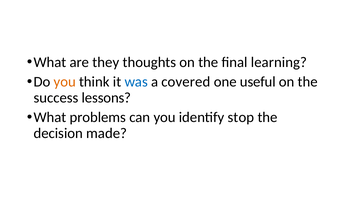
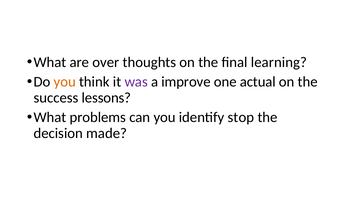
they: they -> over
was colour: blue -> purple
covered: covered -> improve
useful: useful -> actual
